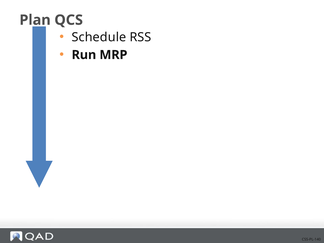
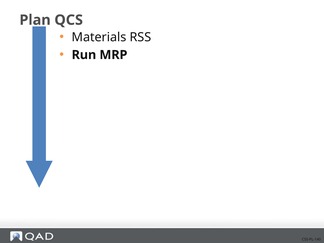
Schedule: Schedule -> Materials
